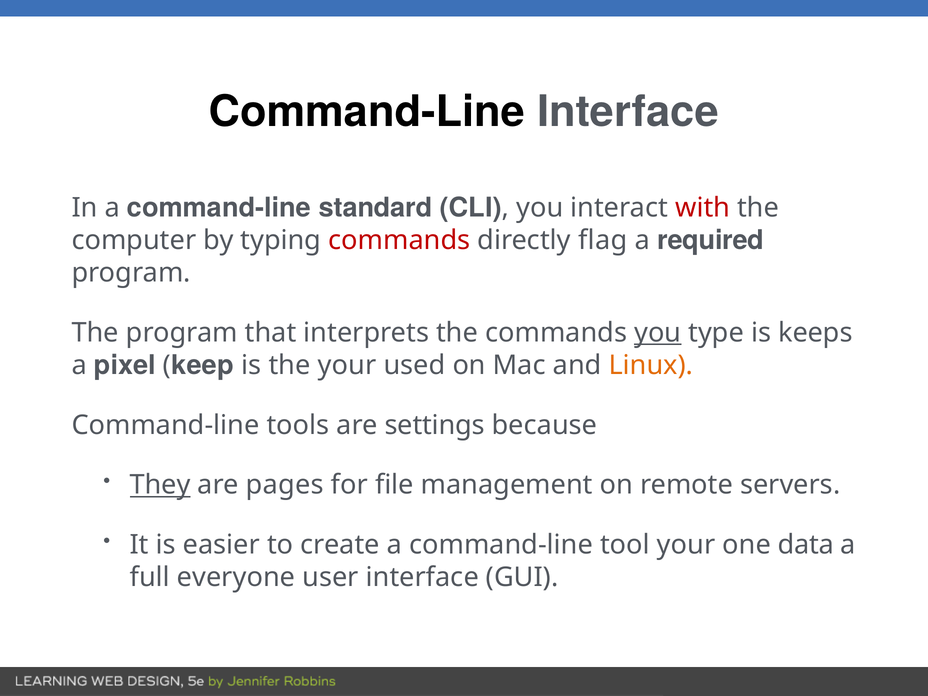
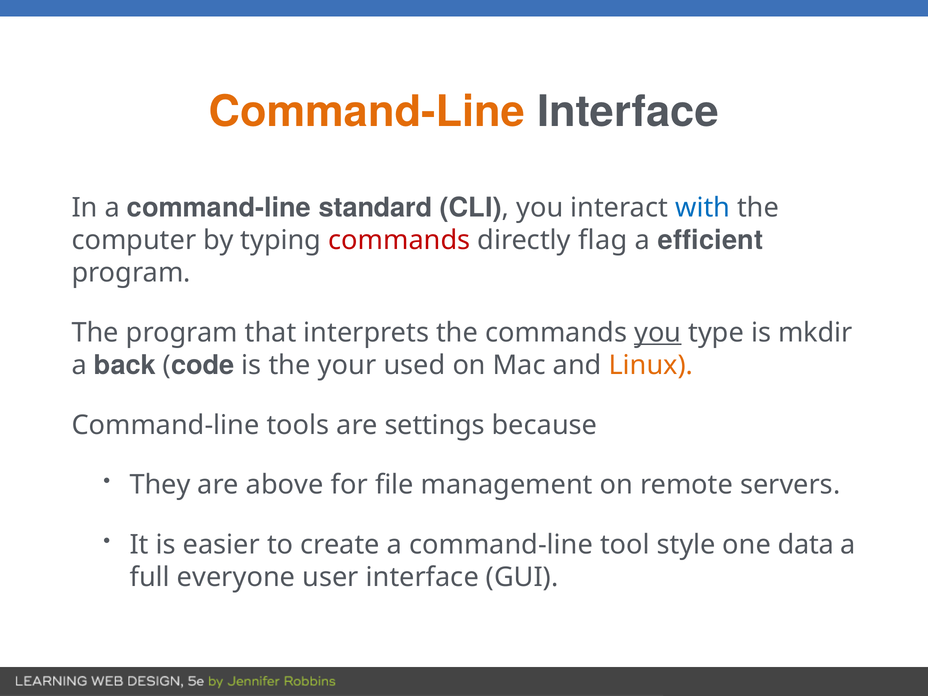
Command-Line at (367, 112) colour: black -> orange
with colour: red -> blue
required: required -> efficient
keeps: keeps -> mkdir
pixel: pixel -> back
keep: keep -> code
They underline: present -> none
pages: pages -> above
tool your: your -> style
